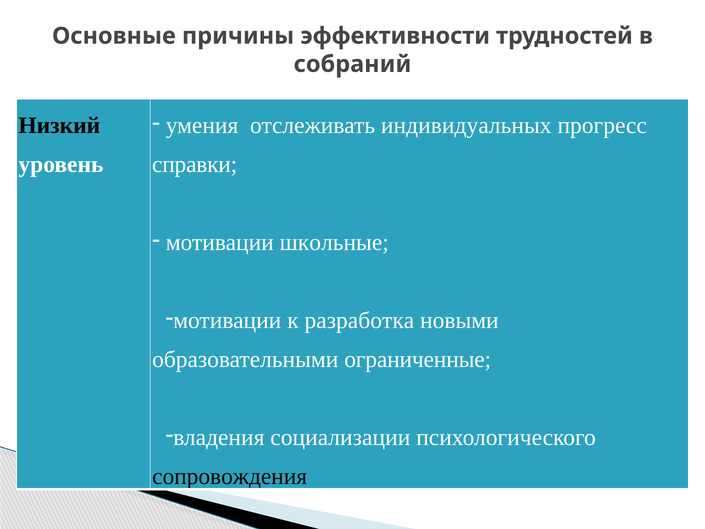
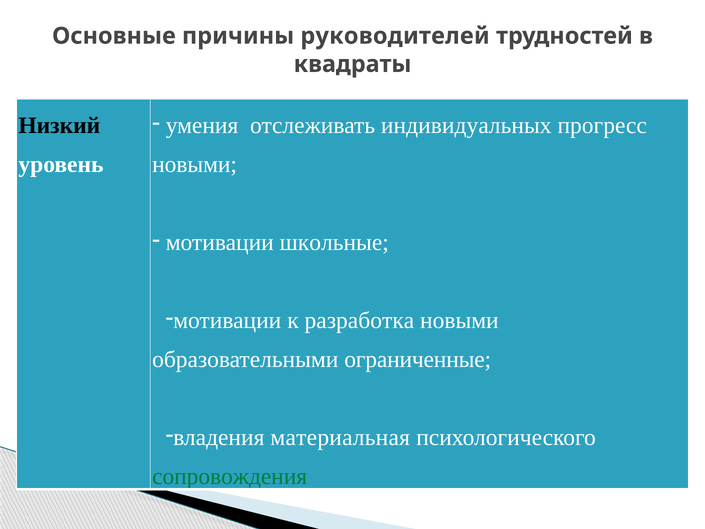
эффективности: эффективности -> руководителей
собраний: собраний -> квадраты
справки at (195, 164): справки -> новыми
социализации: социализации -> материальная
сопровождения colour: black -> green
